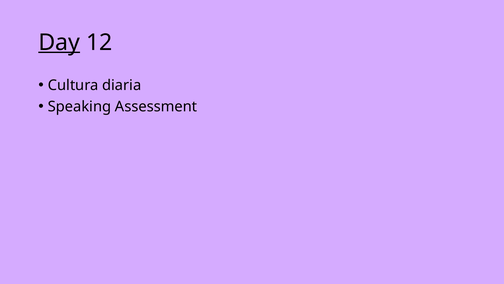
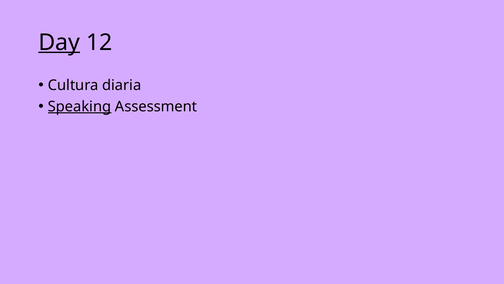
Speaking underline: none -> present
